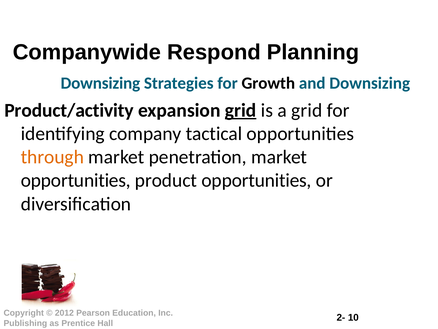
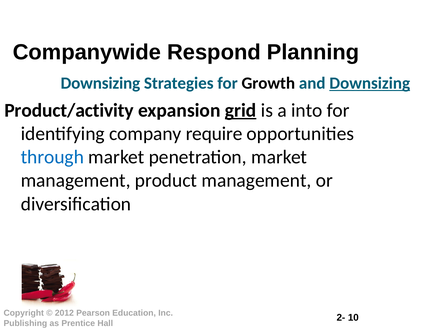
Downsizing at (370, 83) underline: none -> present
a grid: grid -> into
tactical: tactical -> require
through colour: orange -> blue
opportunities at (76, 180): opportunities -> management
product opportunities: opportunities -> management
